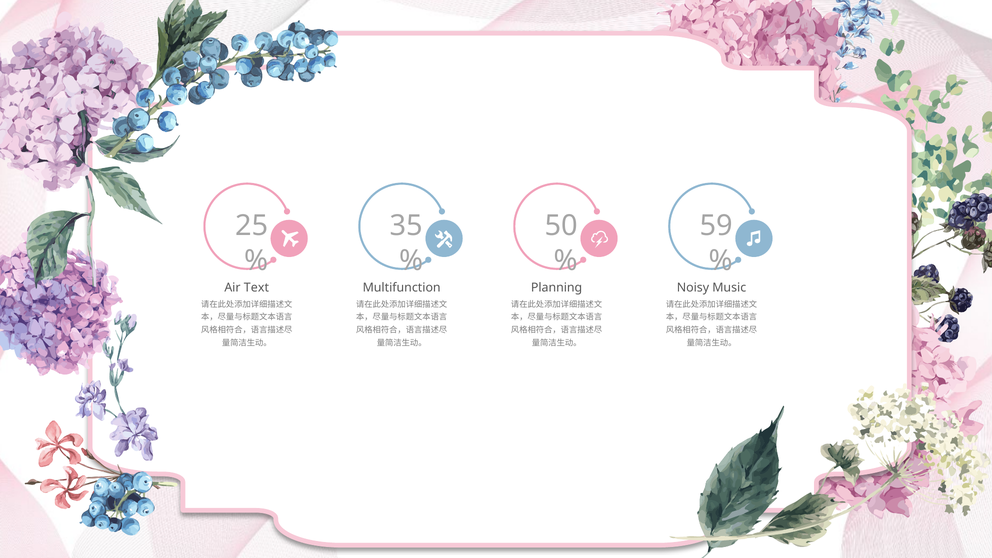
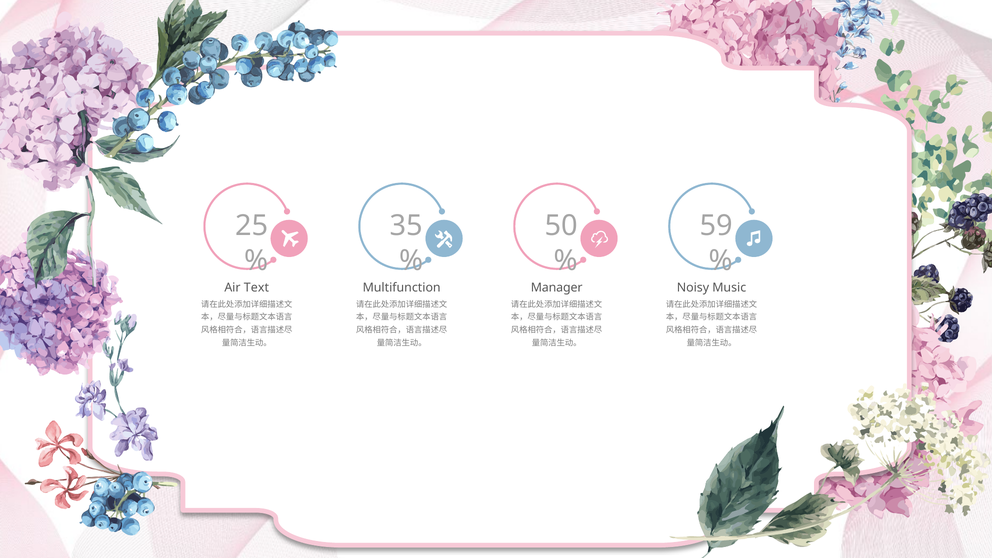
Planning: Planning -> Manager
